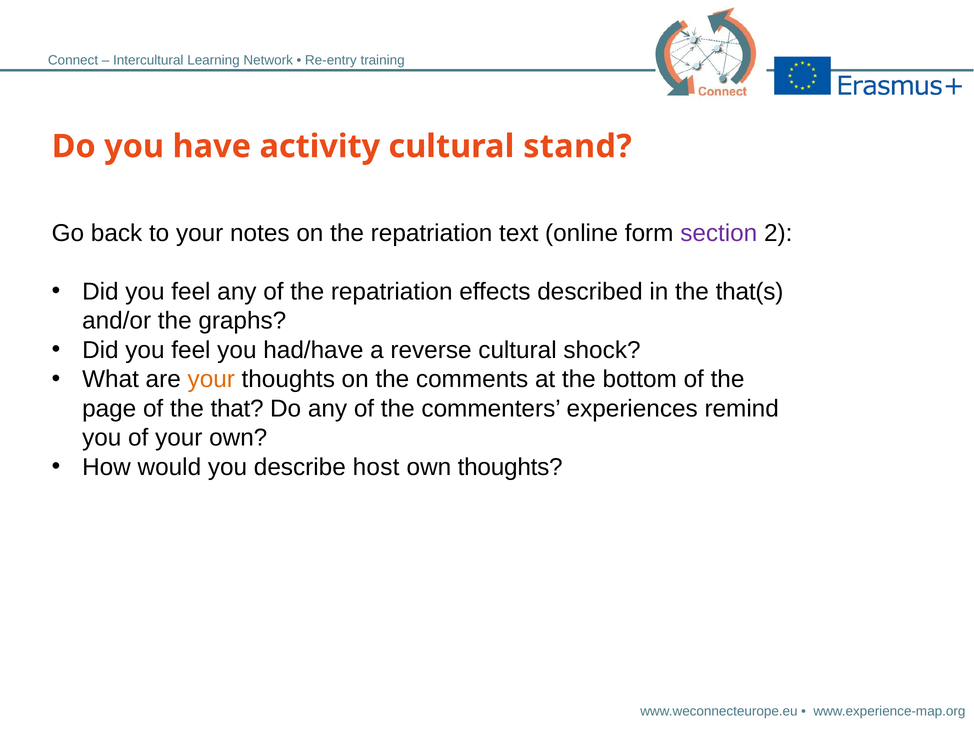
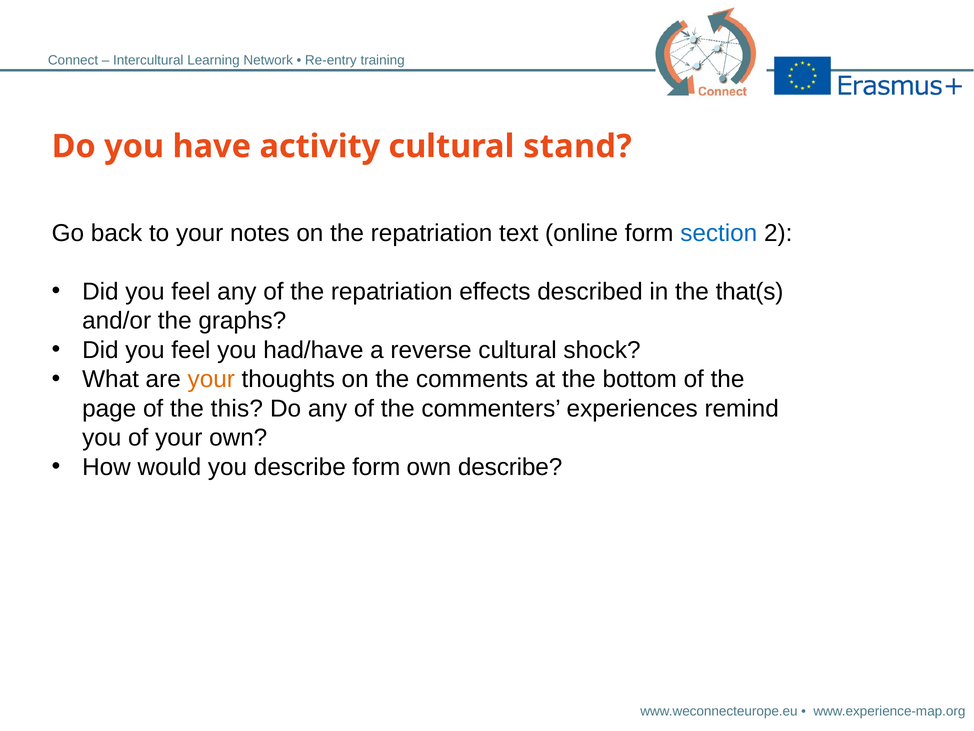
section colour: purple -> blue
that: that -> this
describe host: host -> form
own thoughts: thoughts -> describe
